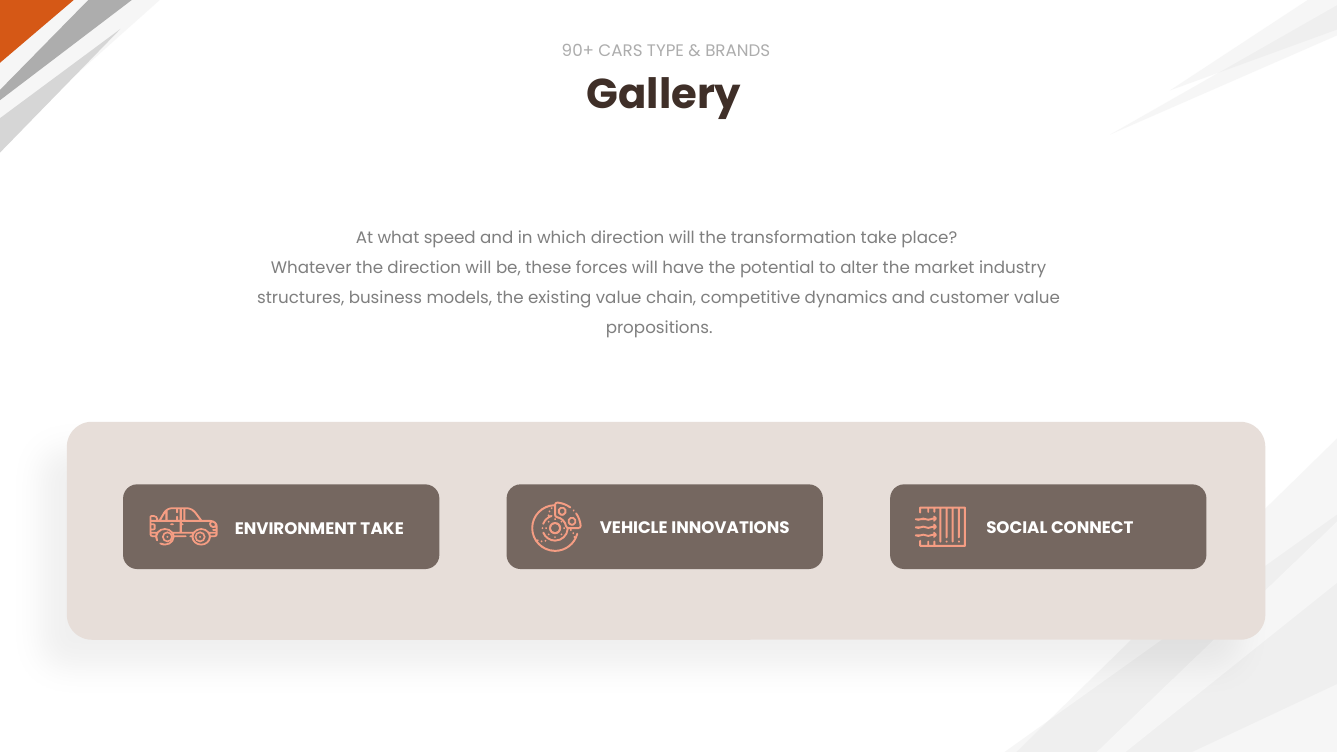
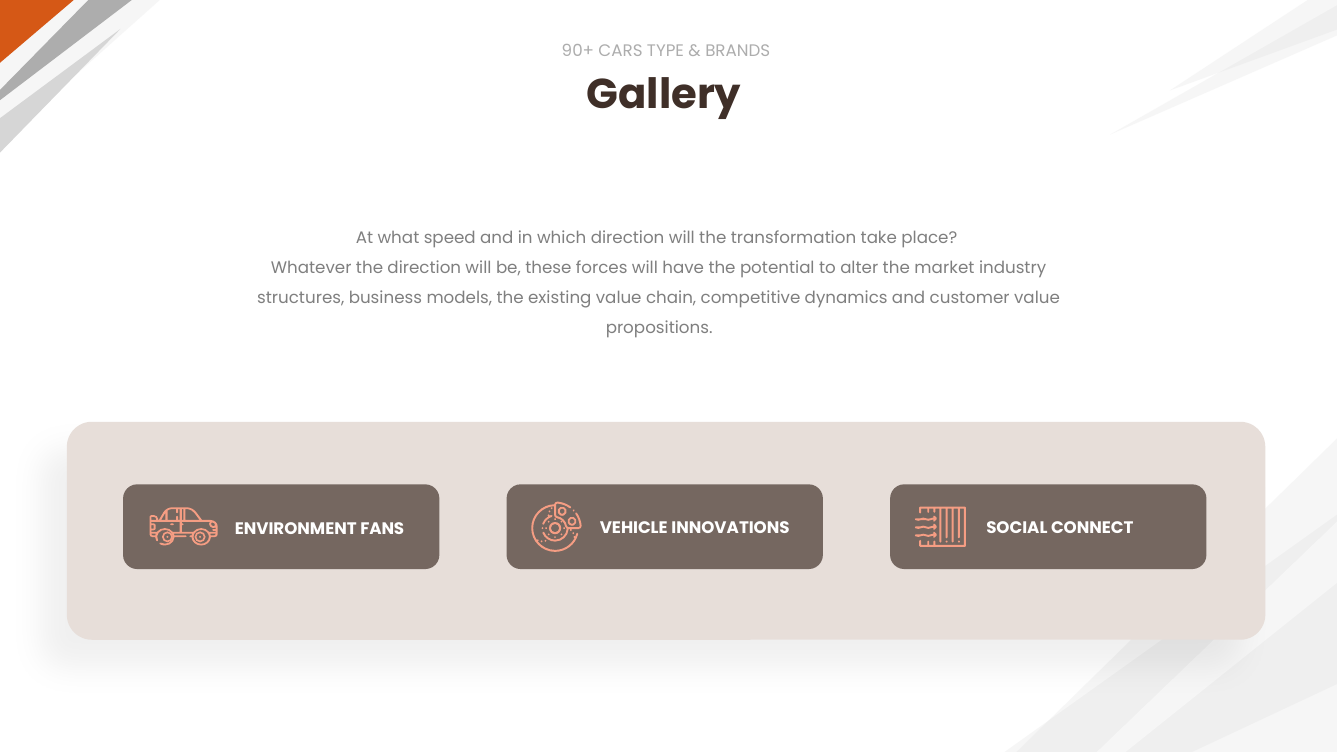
ENVIRONMENT TAKE: TAKE -> FANS
